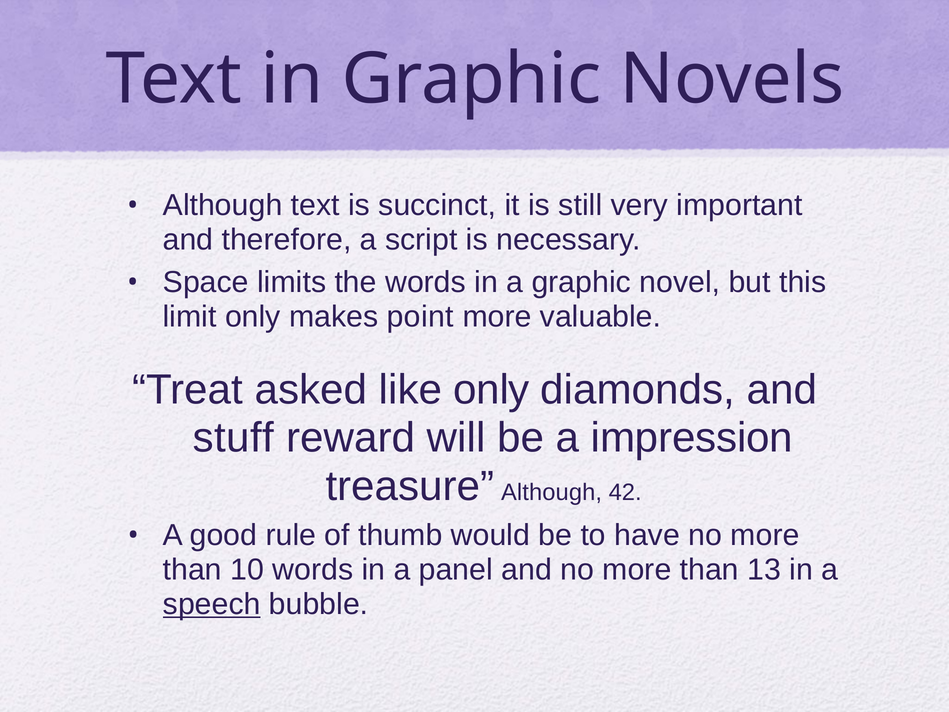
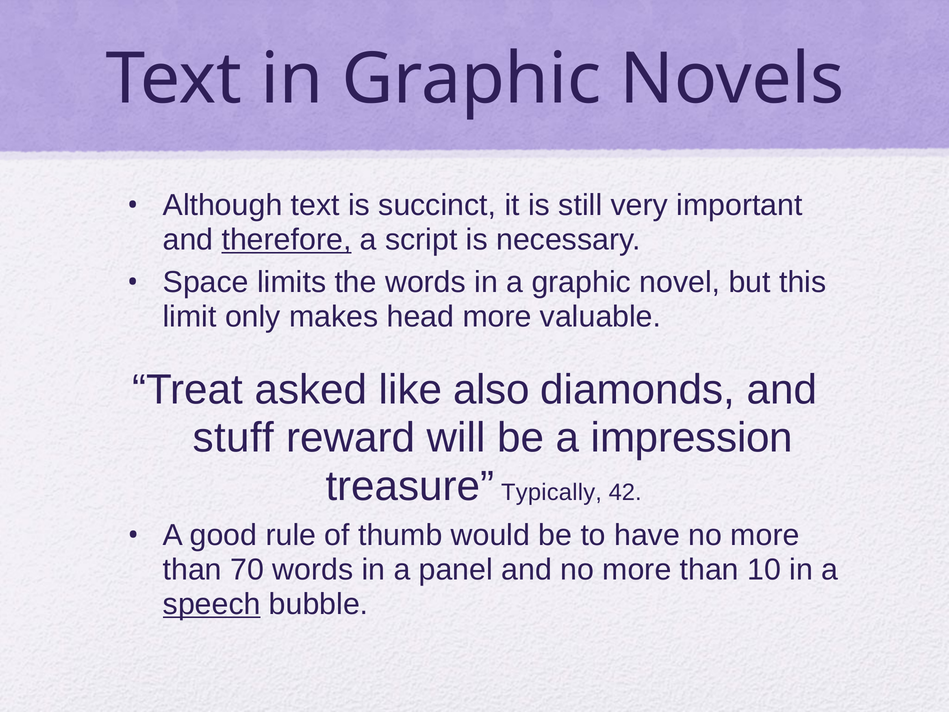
therefore underline: none -> present
point: point -> head
like only: only -> also
treasure Although: Although -> Typically
10: 10 -> 70
13: 13 -> 10
